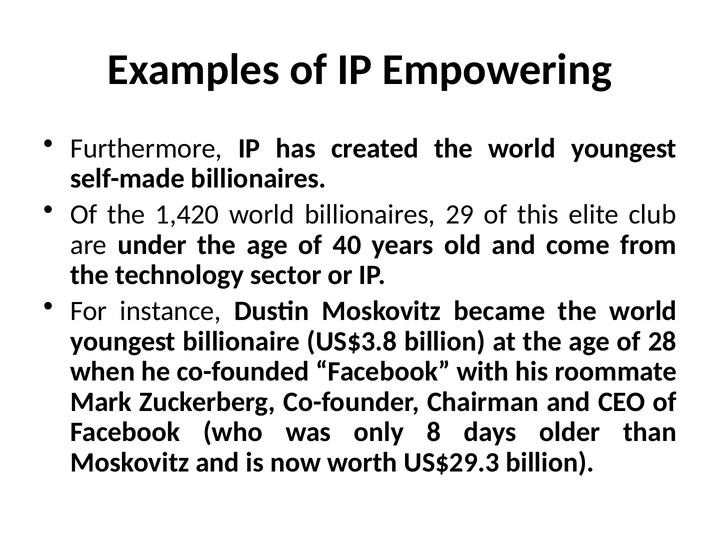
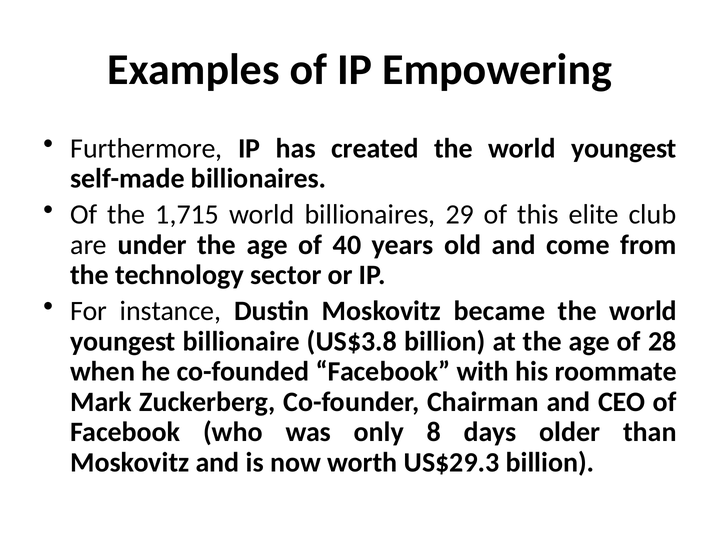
1,420: 1,420 -> 1,715
